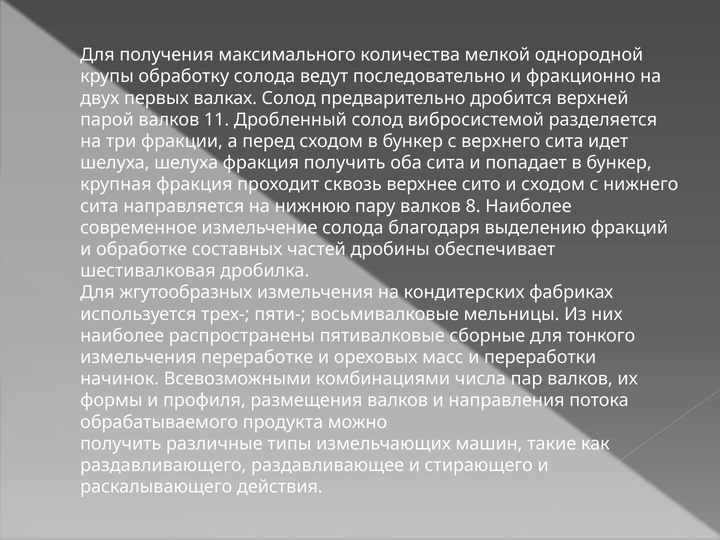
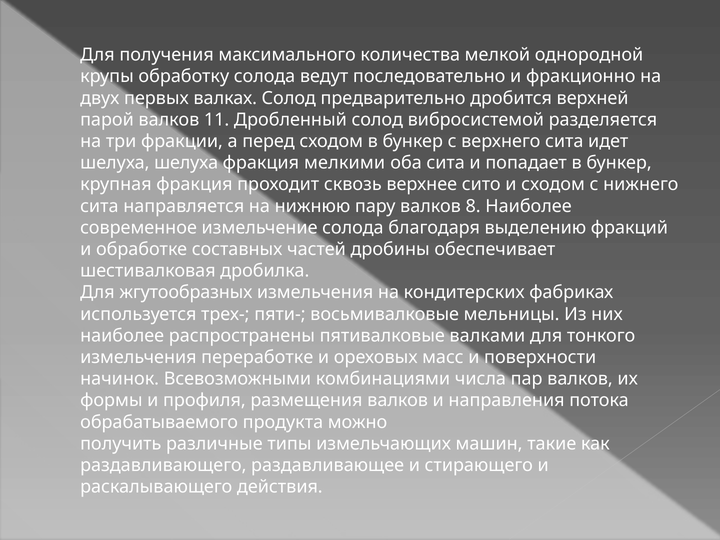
фракция получить: получить -> мелкими
сборные: сборные -> валками
переработки: переработки -> поверхности
